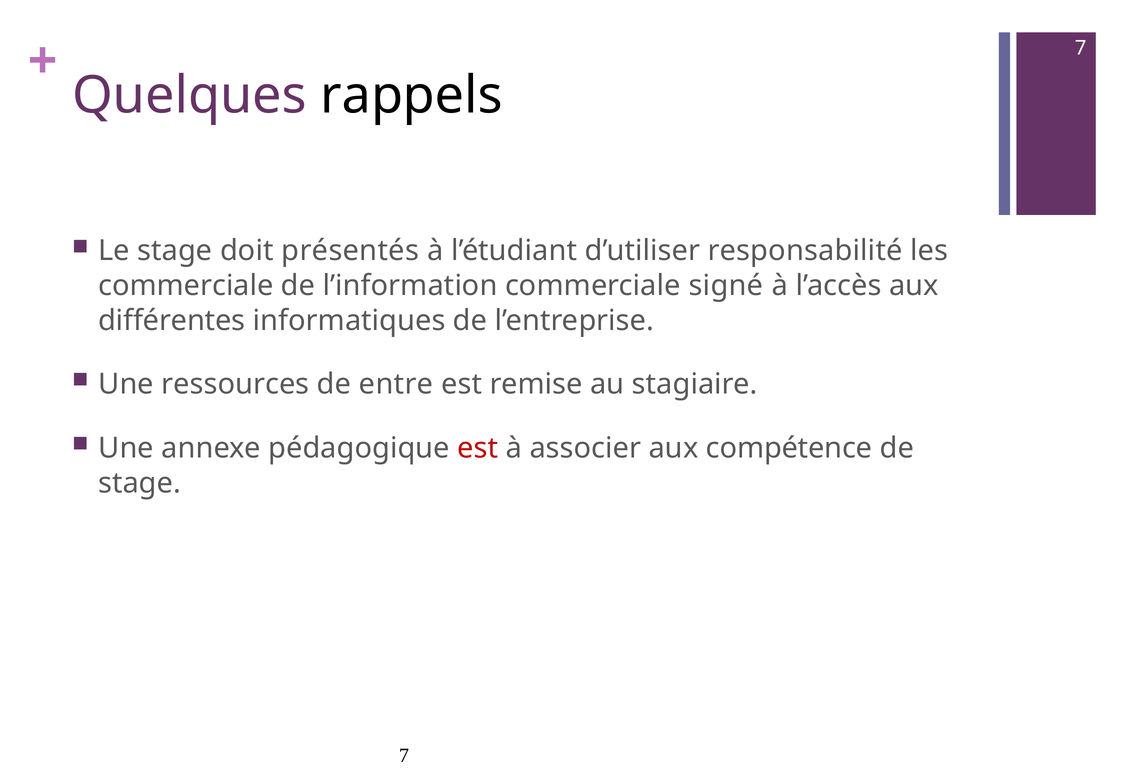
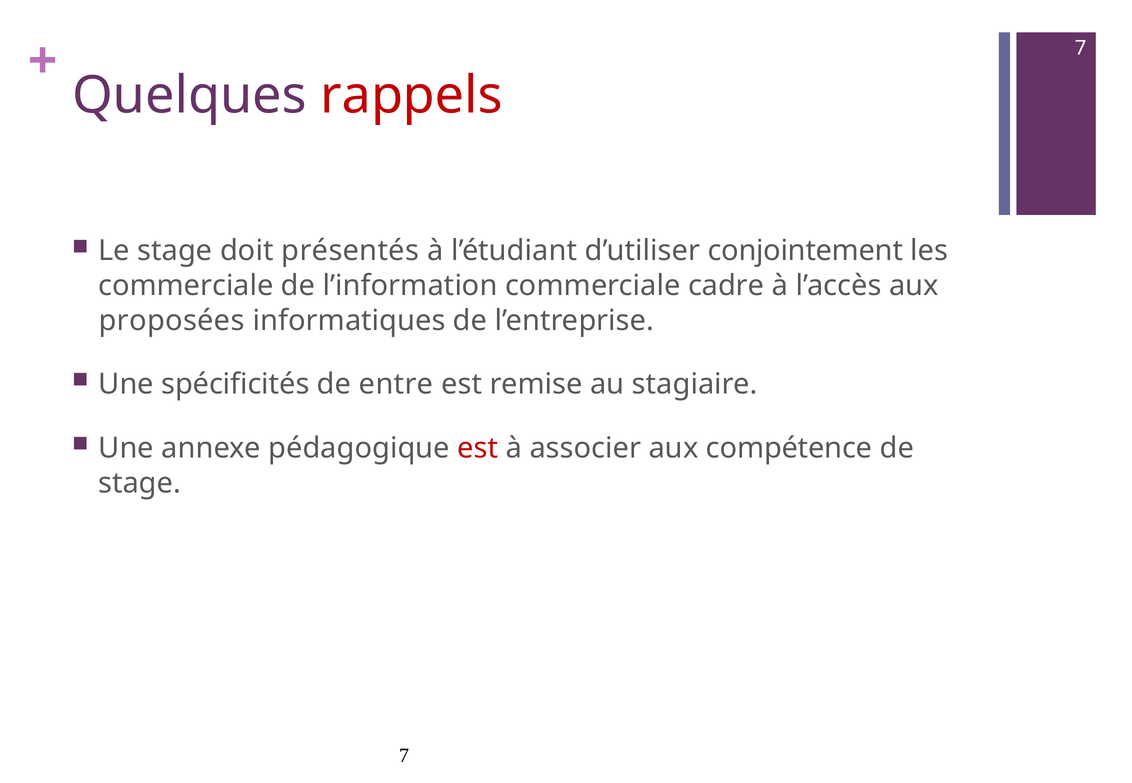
rappels colour: black -> red
responsabilité: responsabilité -> conjointement
signé: signé -> cadre
différentes: différentes -> proposées
ressources: ressources -> spécificités
